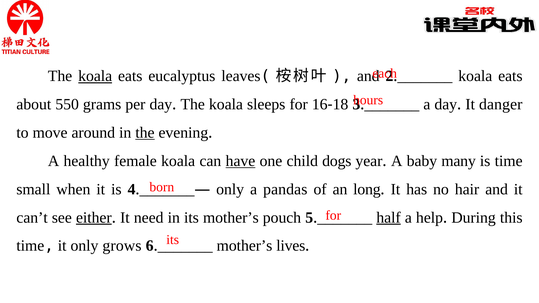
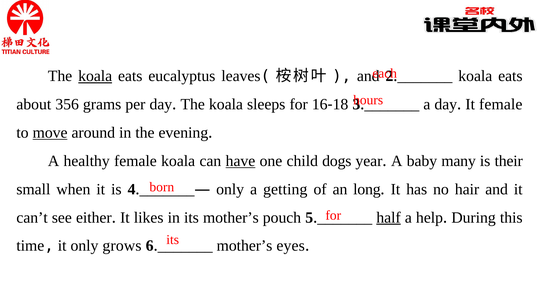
550: 550 -> 356
It danger: danger -> female
move underline: none -> present
the at (145, 133) underline: present -> none
is time: time -> their
pandas: pandas -> getting
either underline: present -> none
need: need -> likes
lives: lives -> eyes
